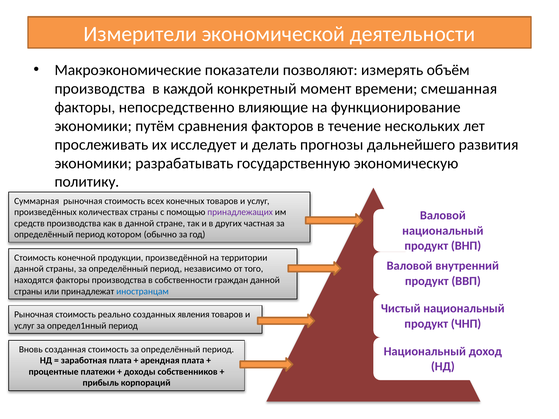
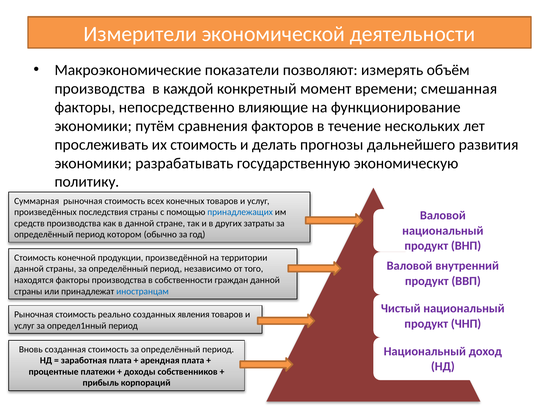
их исследует: исследует -> стоимость
количествах: количествах -> последствия
принадлежащих colour: purple -> blue
частная: частная -> затраты
